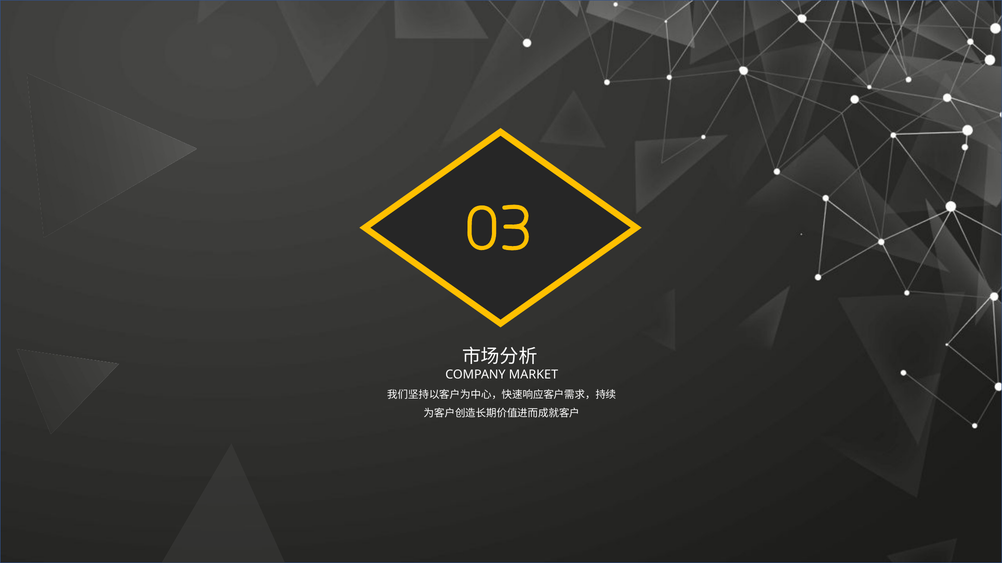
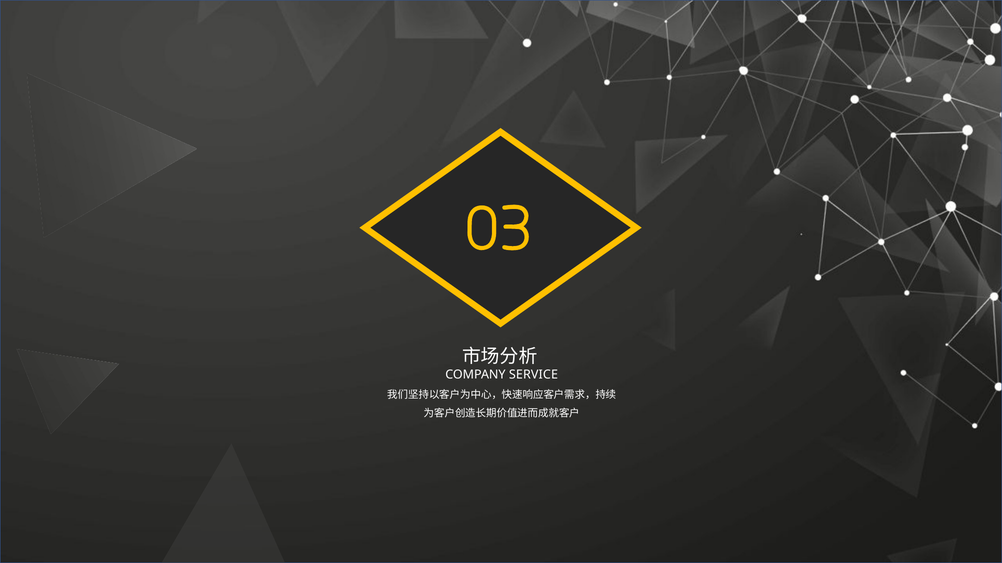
MARKET: MARKET -> SERVICE
